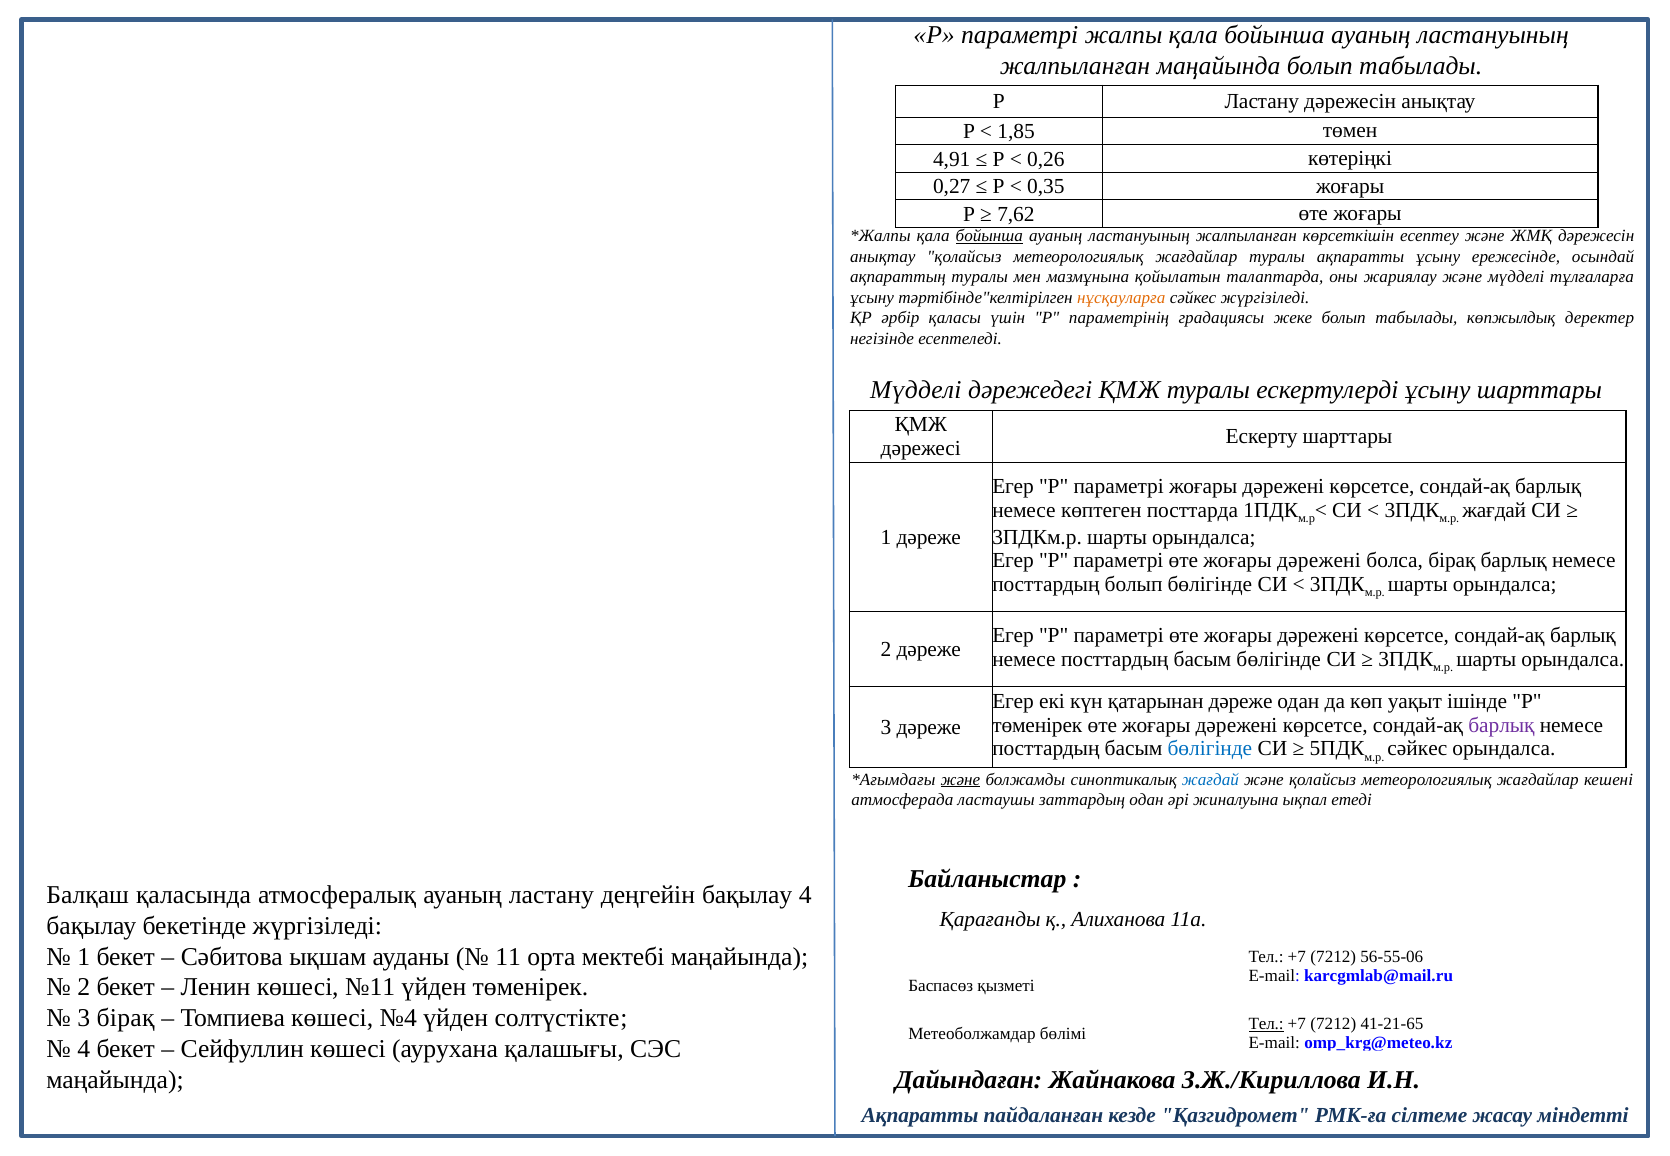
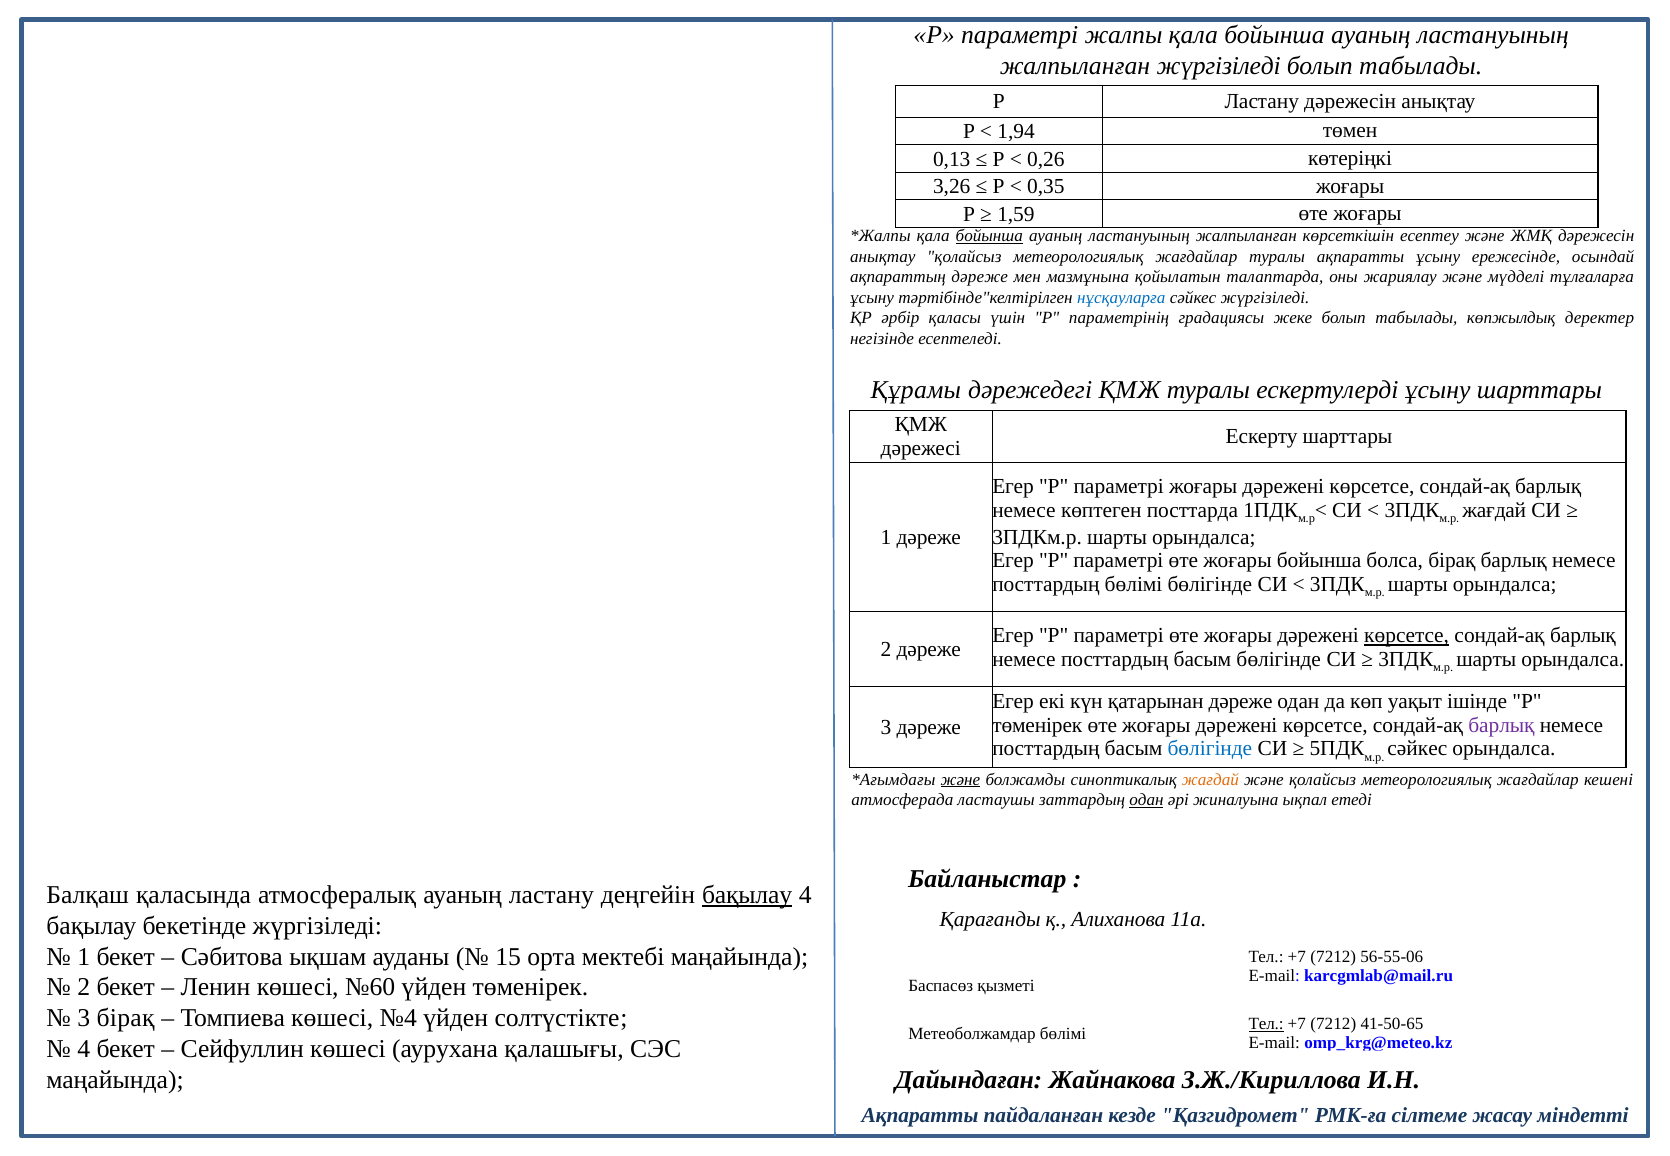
жалпыланған маңайында: маңайында -> жүргізіледі
1,85: 1,85 -> 1,94
4,91: 4,91 -> 0,13
0,27: 0,27 -> 3,26
7,62: 7,62 -> 1,59
ақпараттың туралы: туралы -> дәреже
нұсқауларға colour: orange -> blue
Мүдделі at (916, 390): Мүдделі -> Құрамы
дәрежені at (1319, 561): дәрежені -> бойынша
посттардың болып: болып -> бөлімі
көрсетсе at (1407, 636) underline: none -> present
жағдай at (1210, 780) colour: blue -> orange
одан at (1146, 800) underline: none -> present
бақылау at (747, 895) underline: none -> present
11: 11 -> 15
№11: №11 -> №60
41-21-65: 41-21-65 -> 41-50-65
